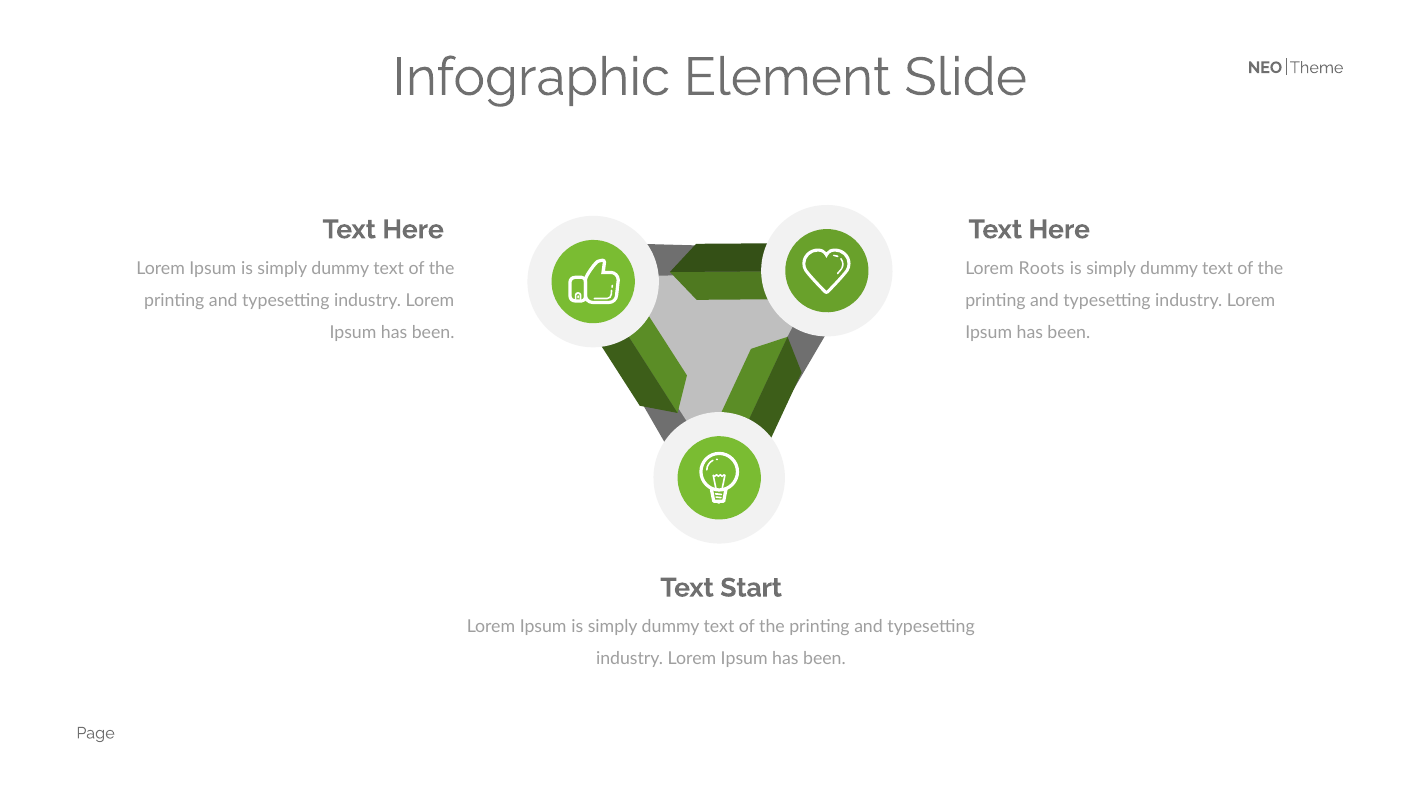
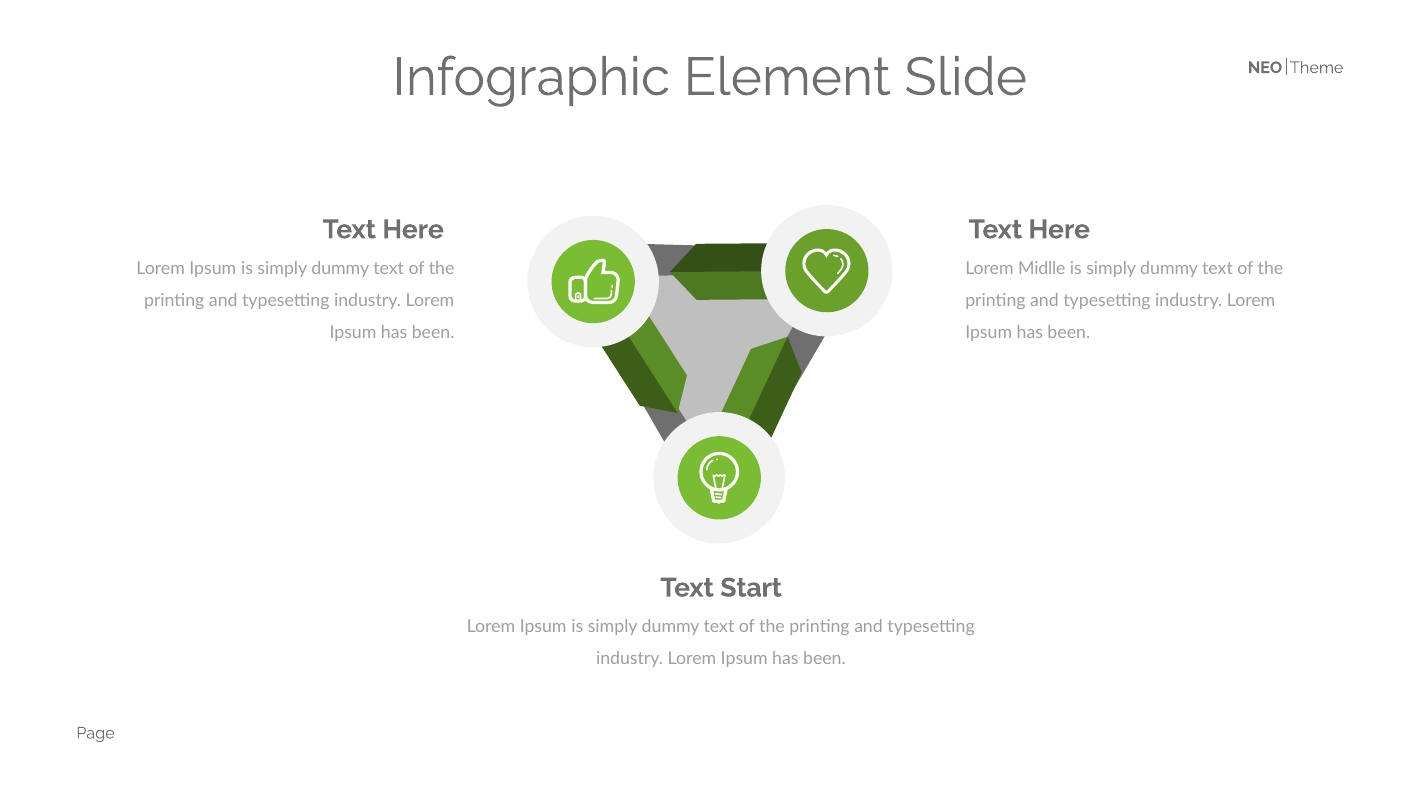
Roots: Roots -> Midlle
